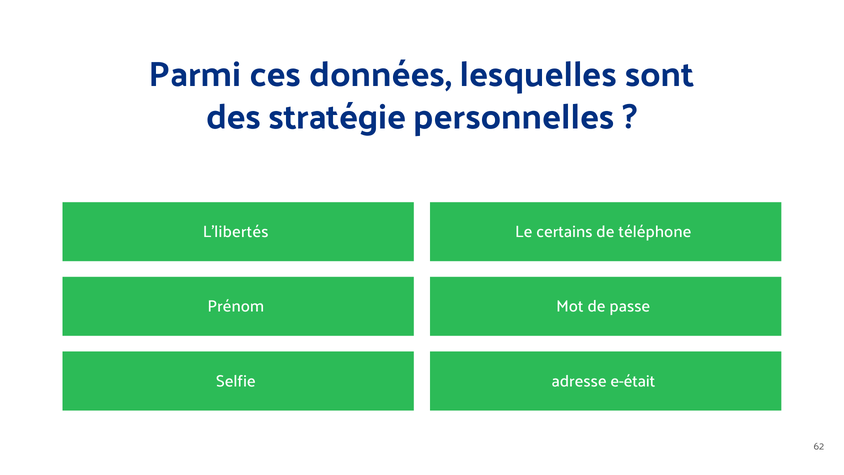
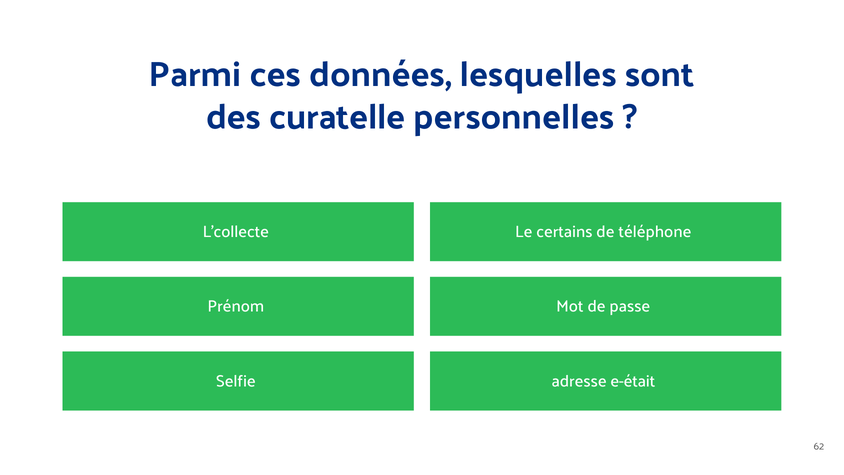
stratégie: stratégie -> curatelle
L’libertés: L’libertés -> L’collecte
